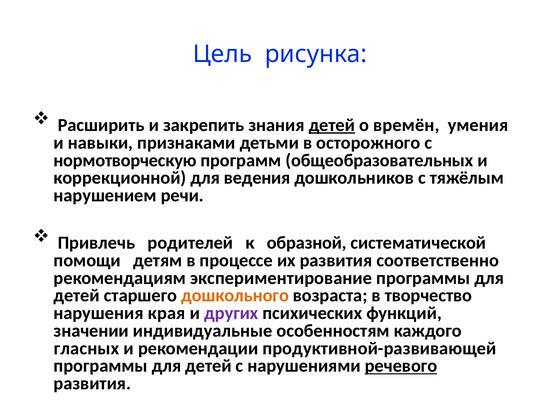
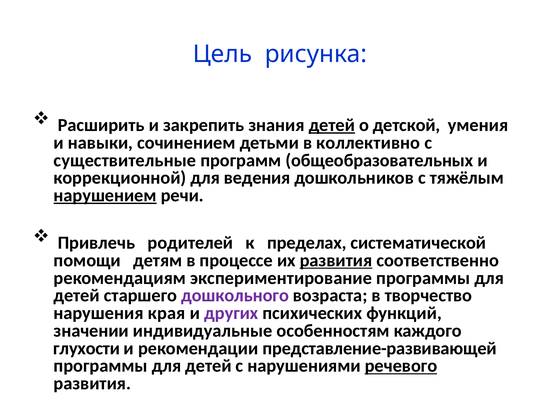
времён: времён -> детской
признаками: признаками -> сочинением
осторожного: осторожного -> коллективно
нормотворческую: нормотворческую -> существительные
нарушением underline: none -> present
образной: образной -> пределах
развития at (336, 261) underline: none -> present
дошкольного colour: orange -> purple
гласных: гласных -> глухости
продуктивной-развивающей: продуктивной-развивающей -> представление-развивающей
